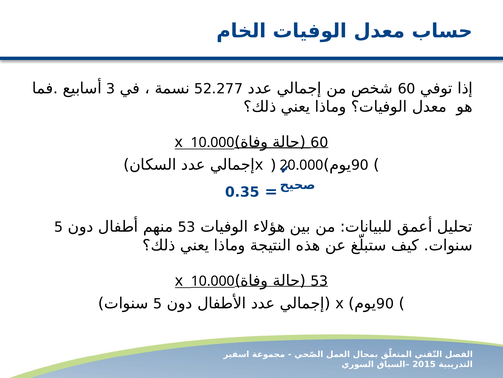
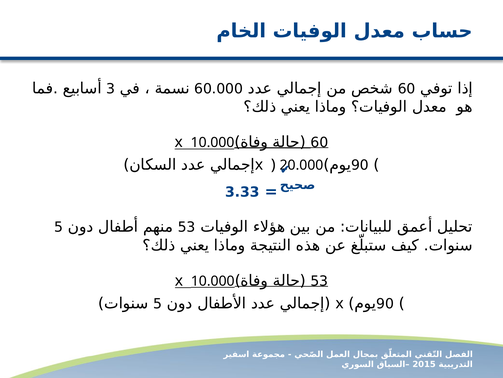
52.277: 52.277 -> 60.000
0.35: 0.35 -> 3.33
